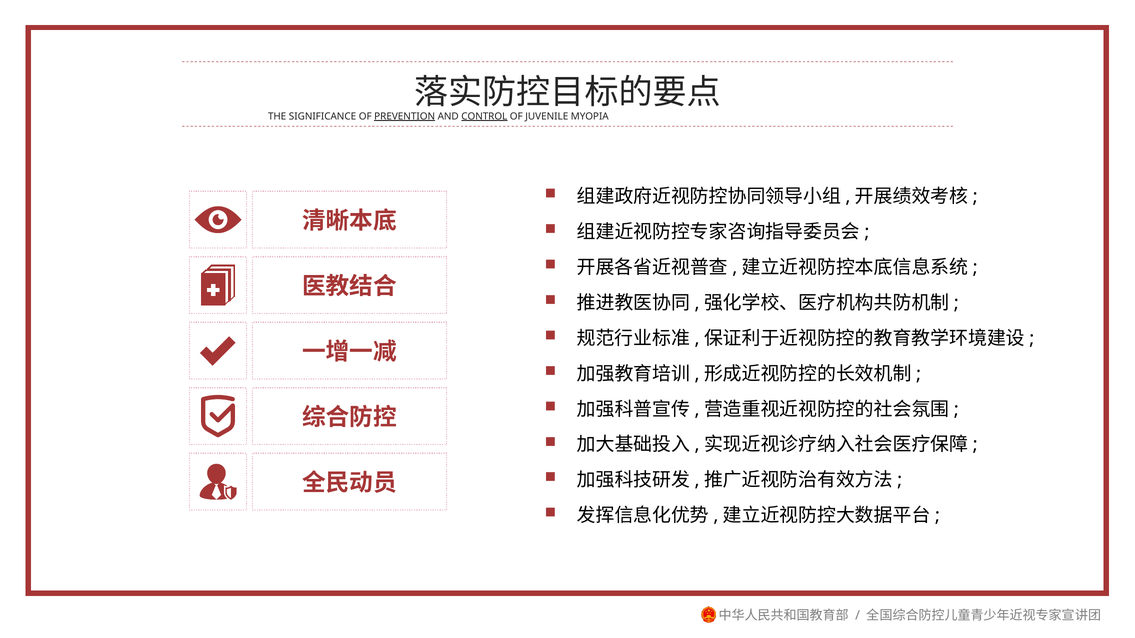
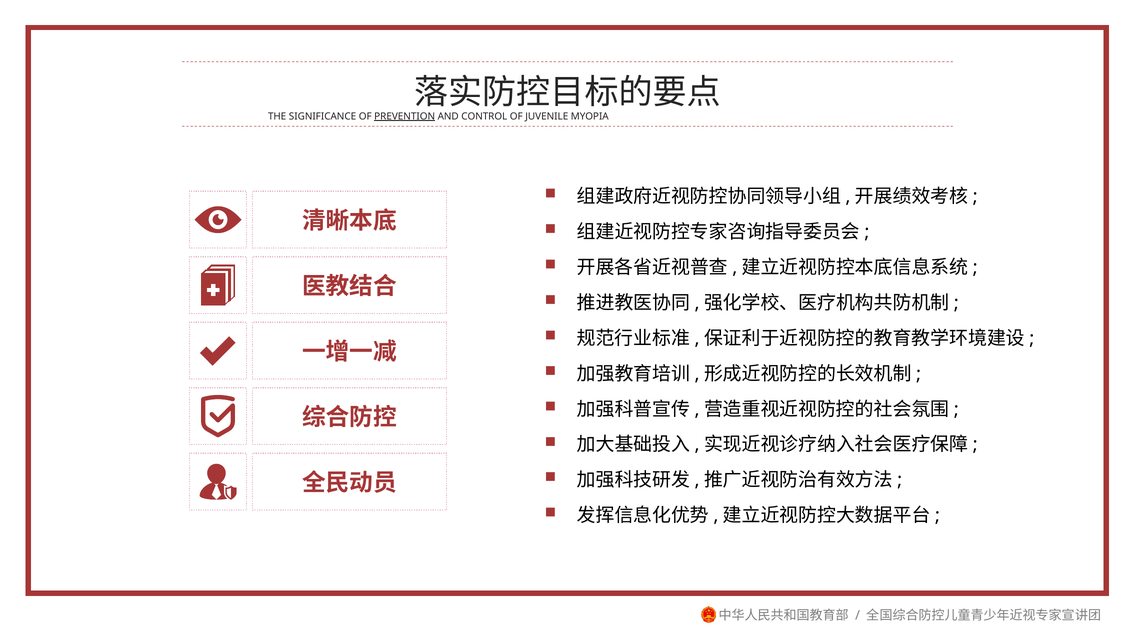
CONTROL underline: present -> none
